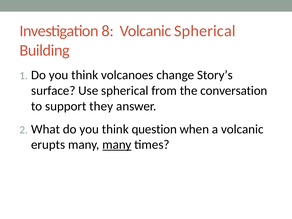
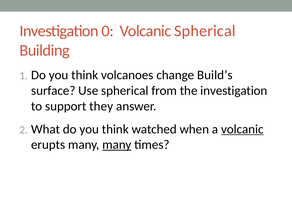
8: 8 -> 0
Story’s: Story’s -> Build’s
the conversation: conversation -> investigation
question: question -> watched
volcanic at (242, 129) underline: none -> present
